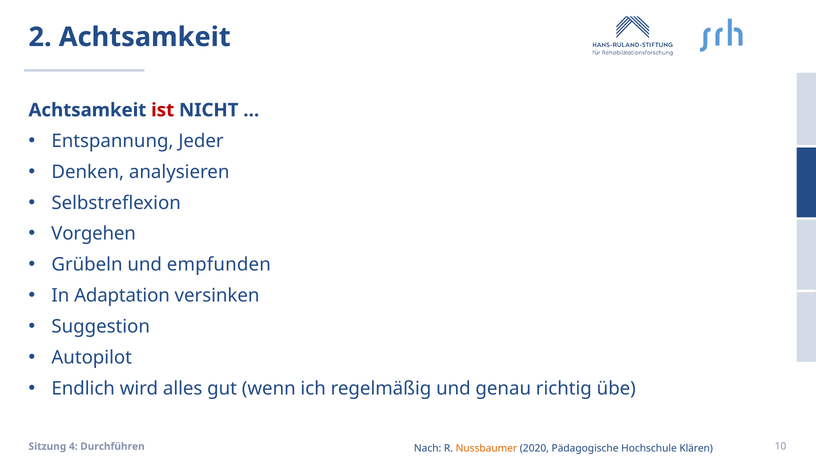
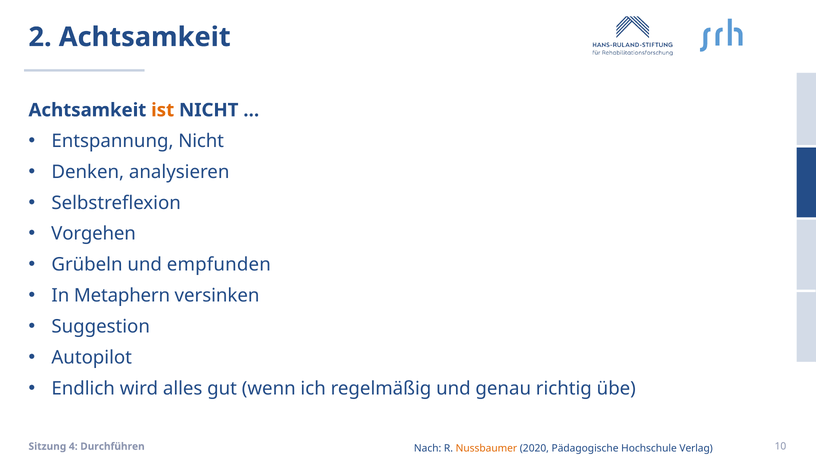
ist colour: red -> orange
Entspannung Jeder: Jeder -> Nicht
Adaptation: Adaptation -> Metaphern
Klären: Klären -> Verlag
